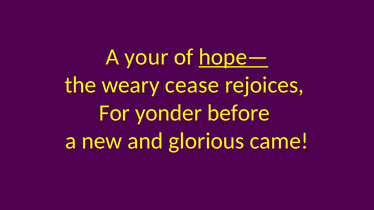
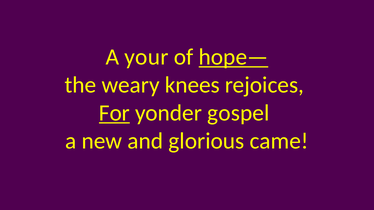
cease: cease -> knees
For underline: none -> present
before: before -> gospel
